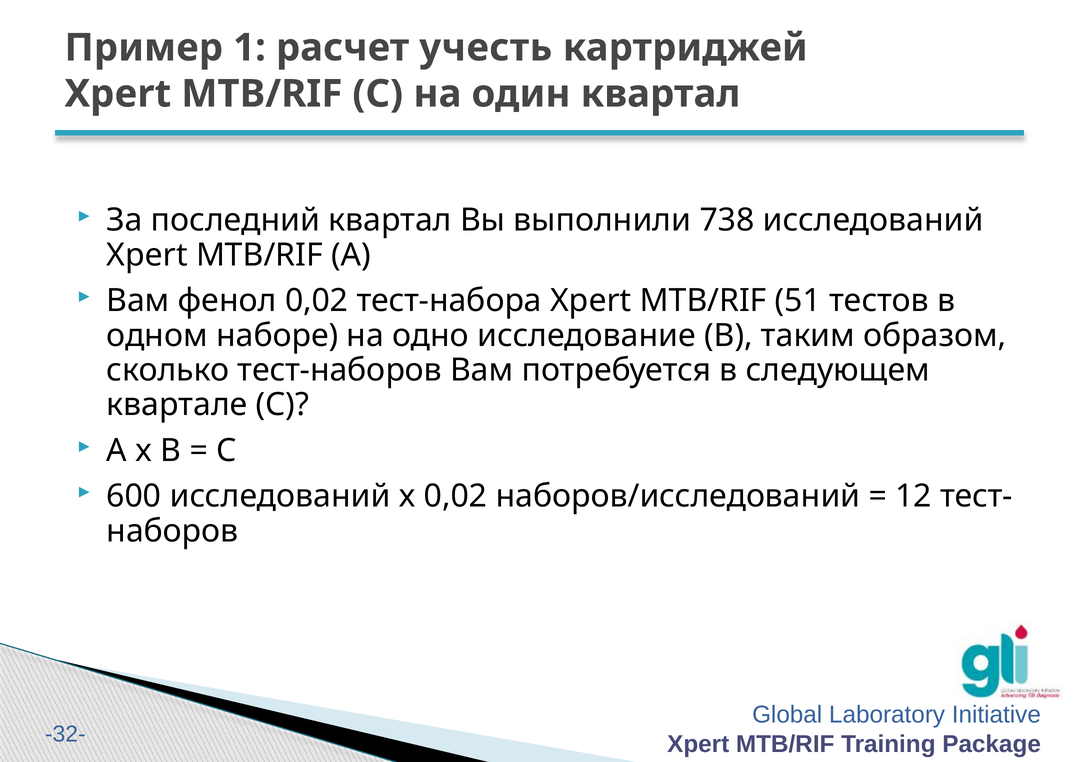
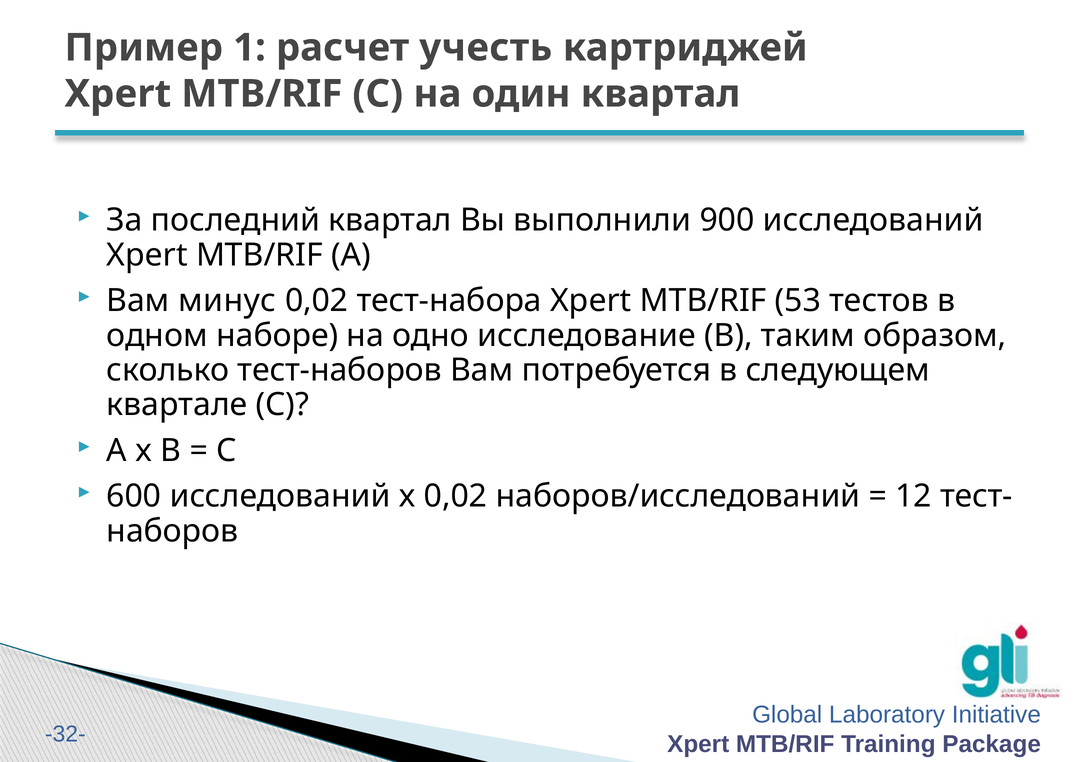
738: 738 -> 900
фенол: фенол -> минус
51: 51 -> 53
